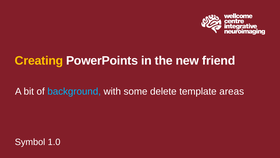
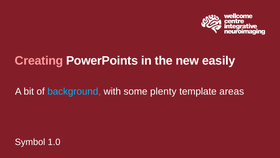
Creating colour: yellow -> pink
friend: friend -> easily
delete: delete -> plenty
